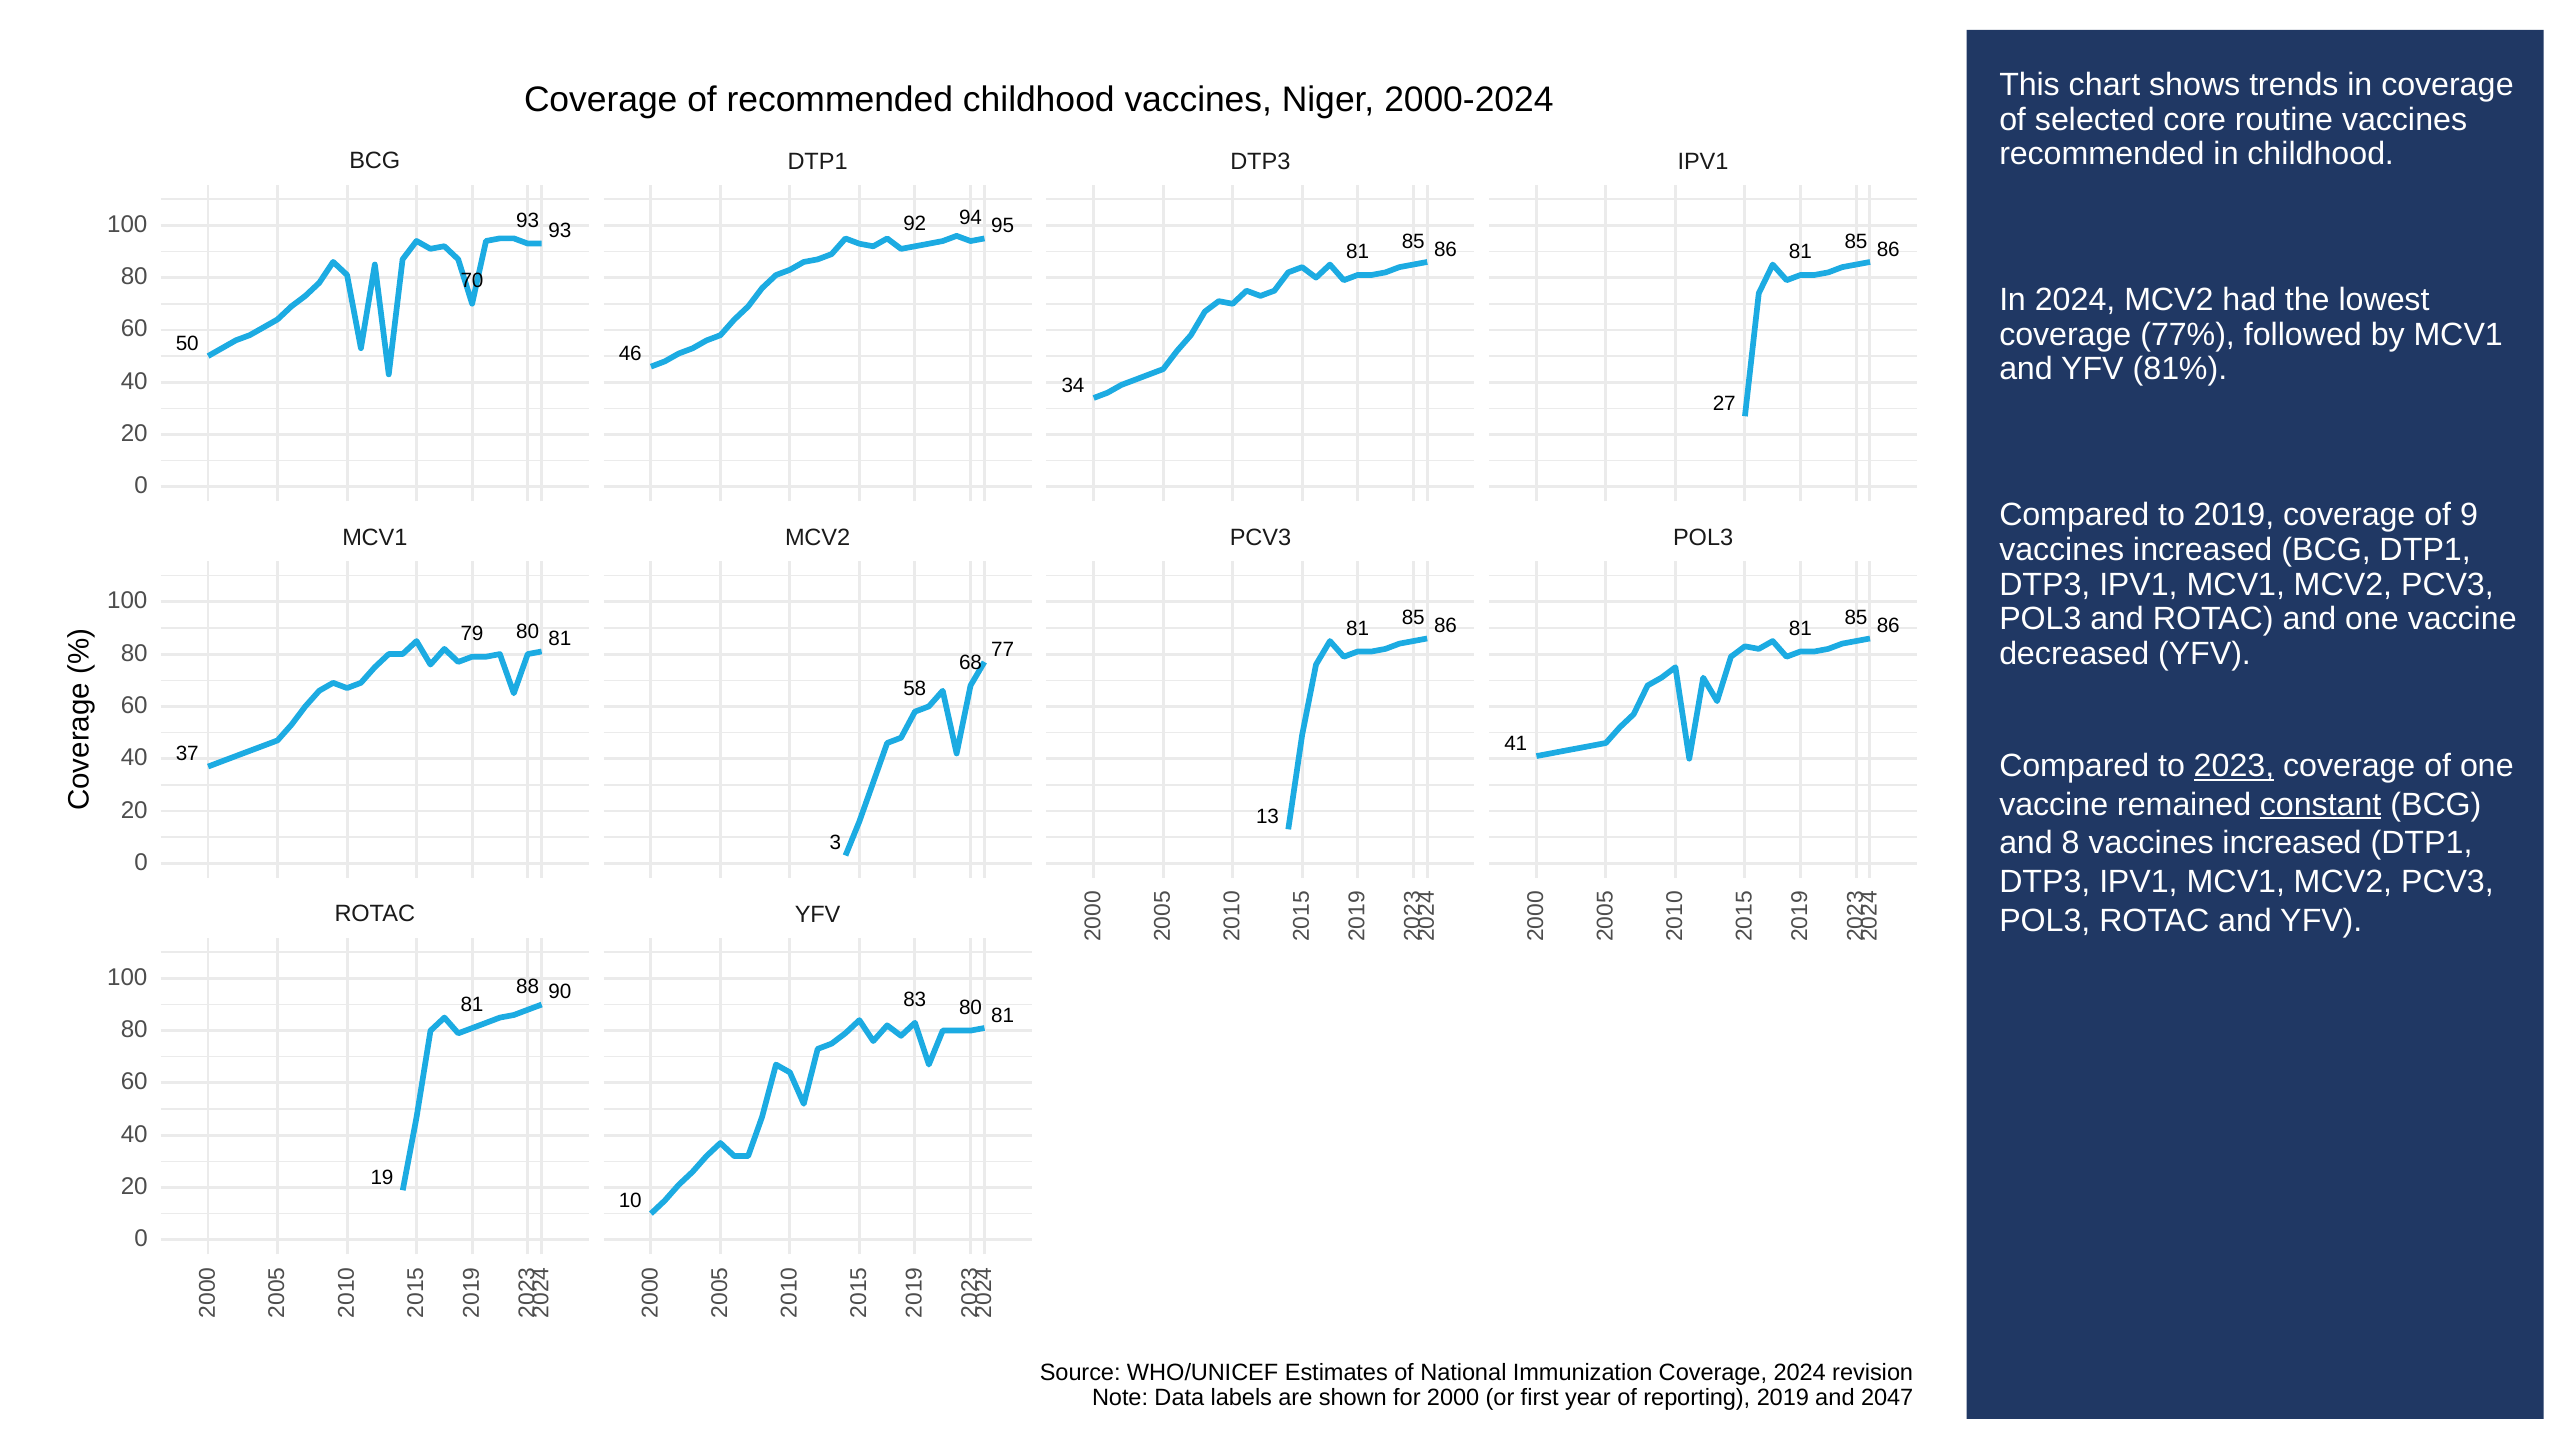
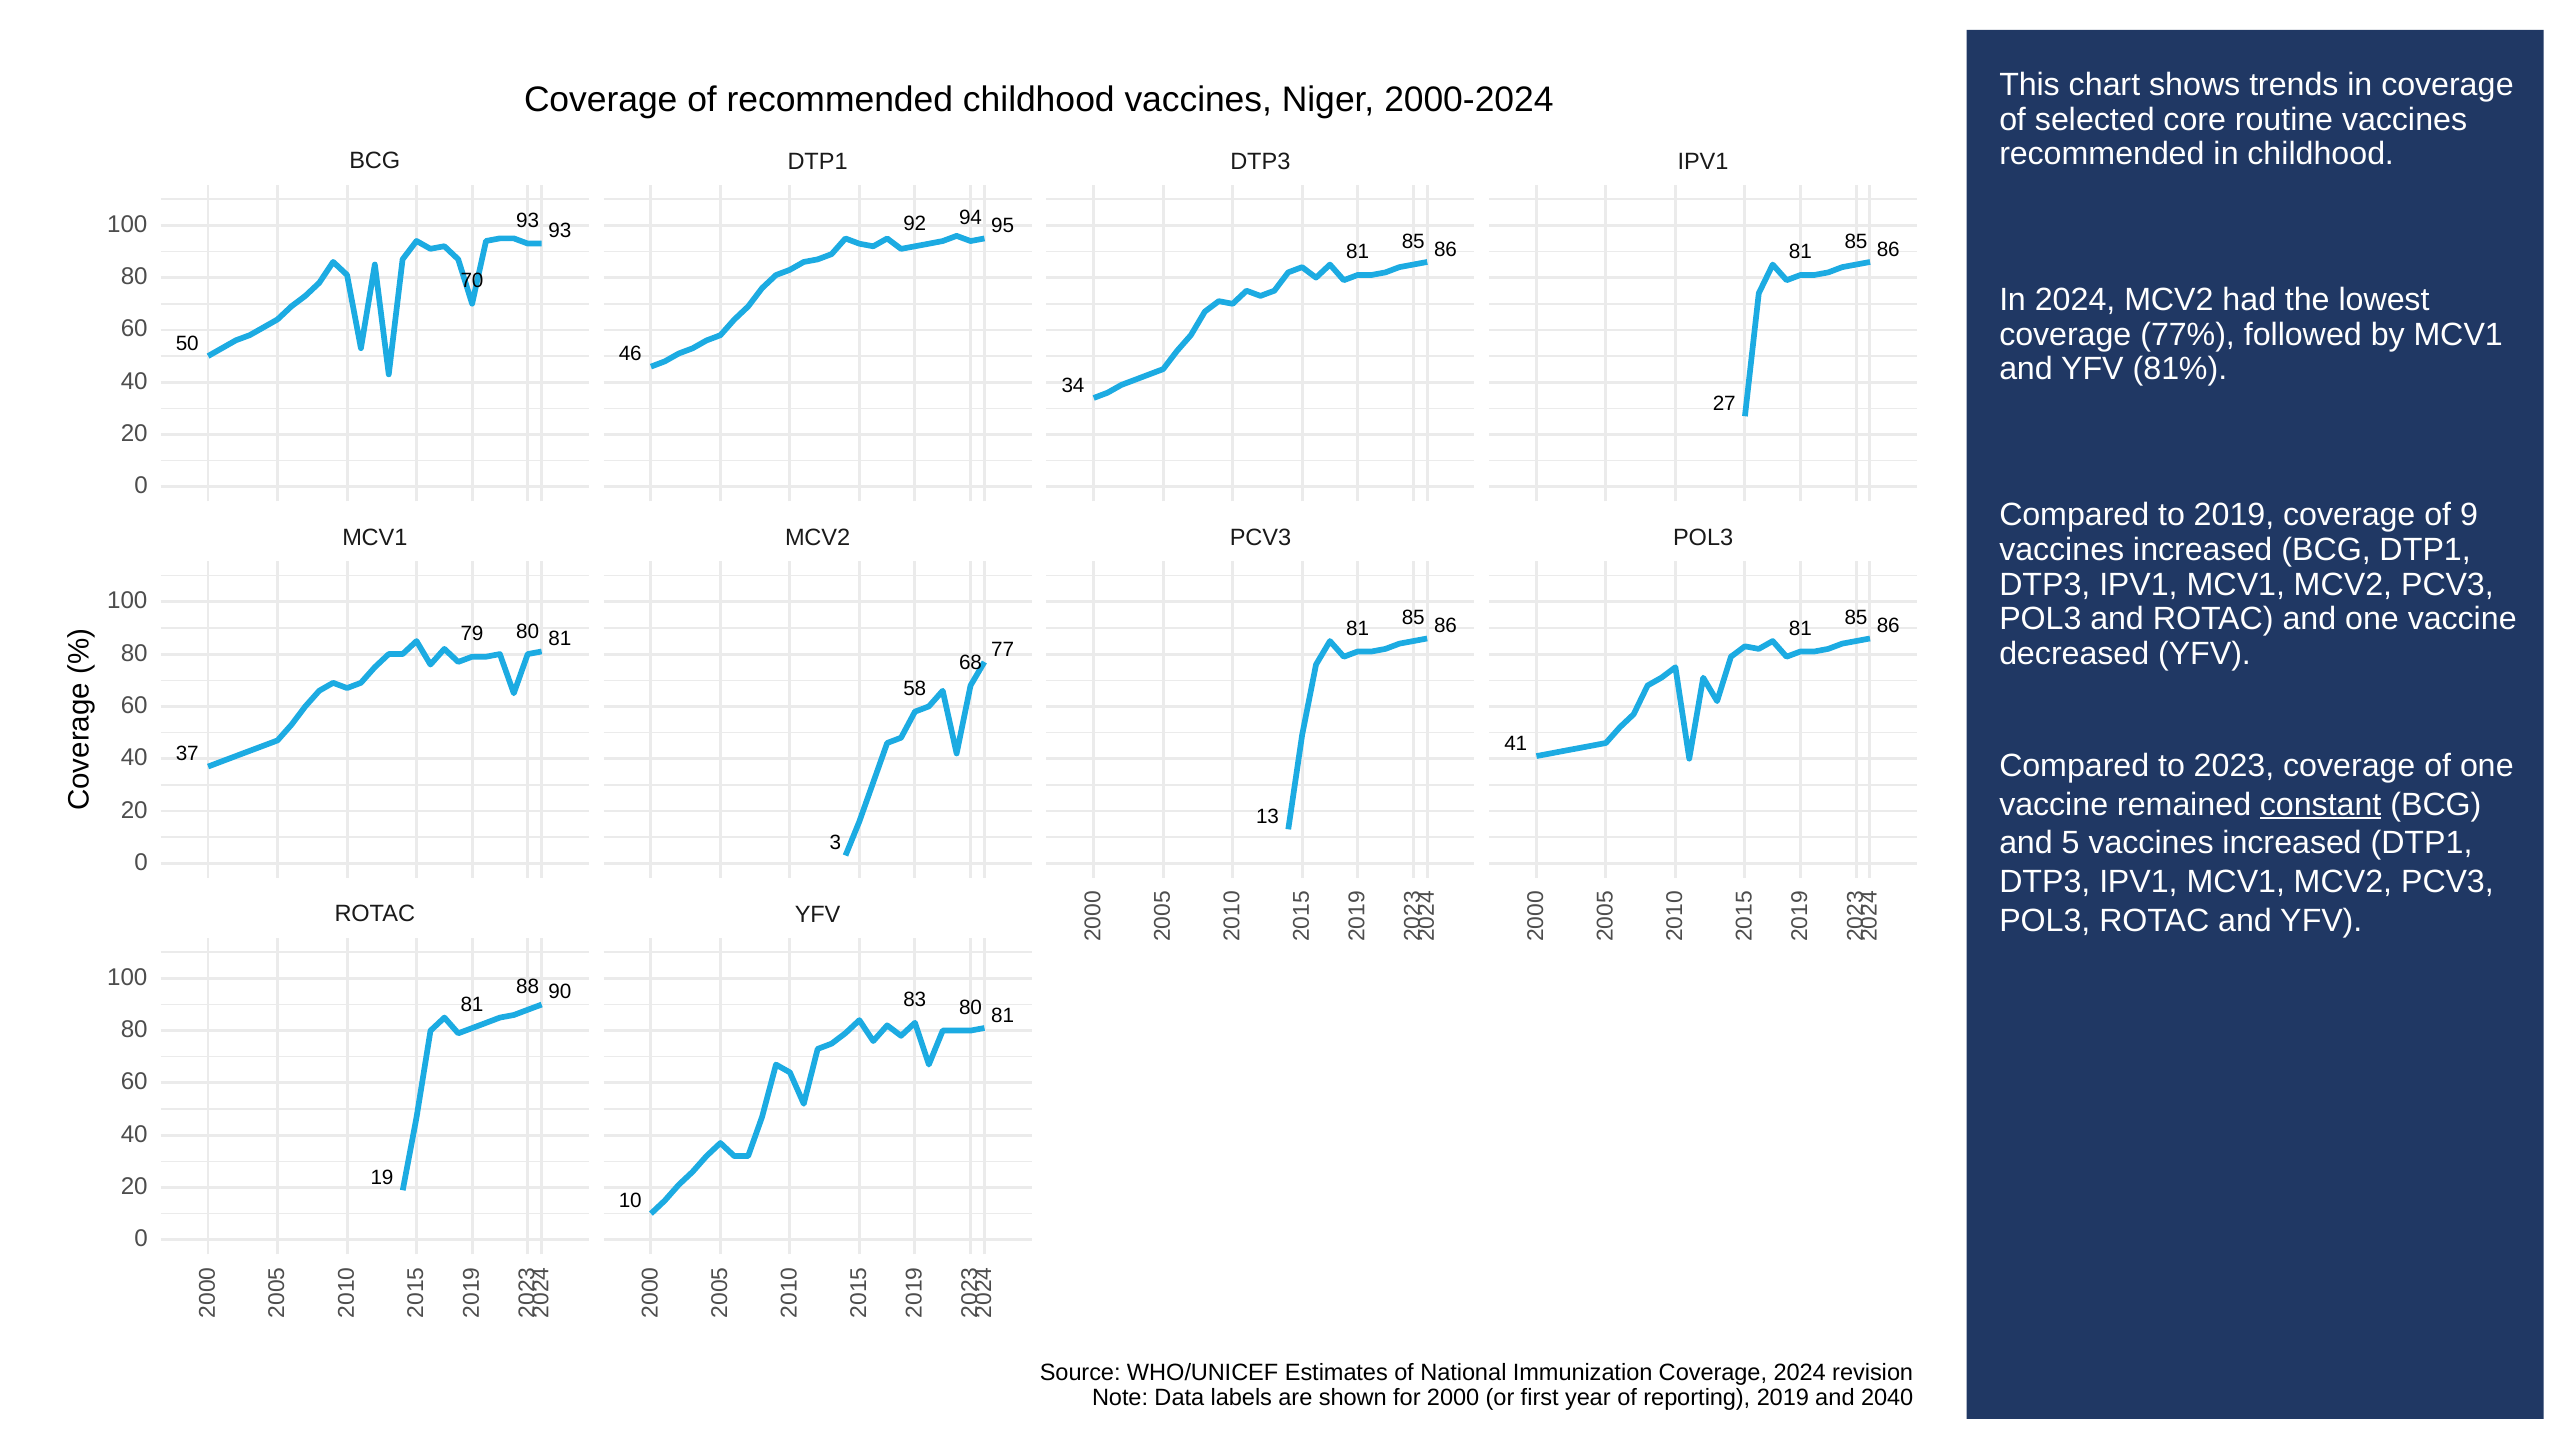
2023 underline: present -> none
and 8: 8 -> 5
2047: 2047 -> 2040
